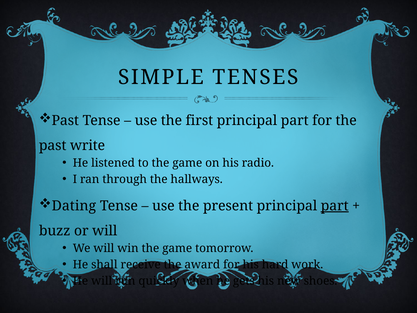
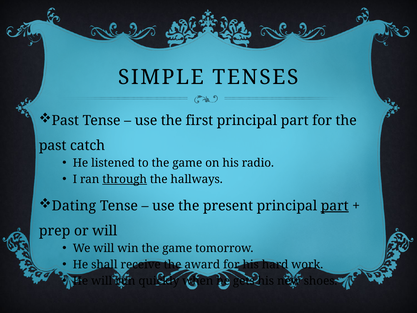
write: write -> catch
through underline: none -> present
buzz: buzz -> prep
